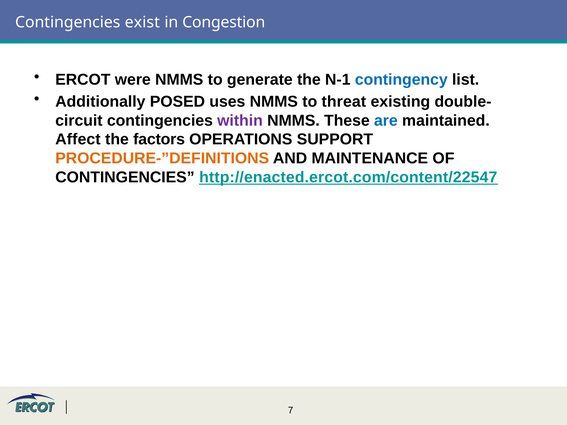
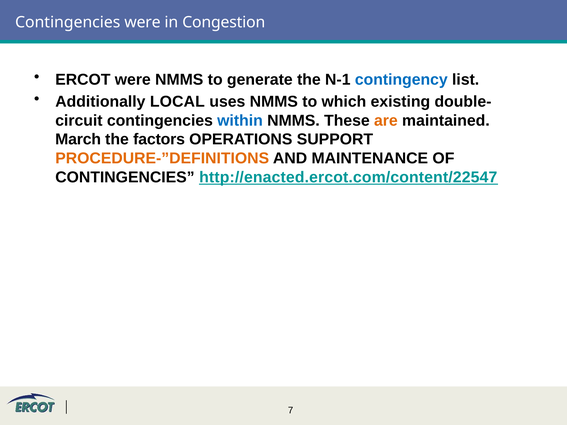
Contingencies exist: exist -> were
POSED: POSED -> LOCAL
threat: threat -> which
within colour: purple -> blue
are colour: blue -> orange
Affect: Affect -> March
